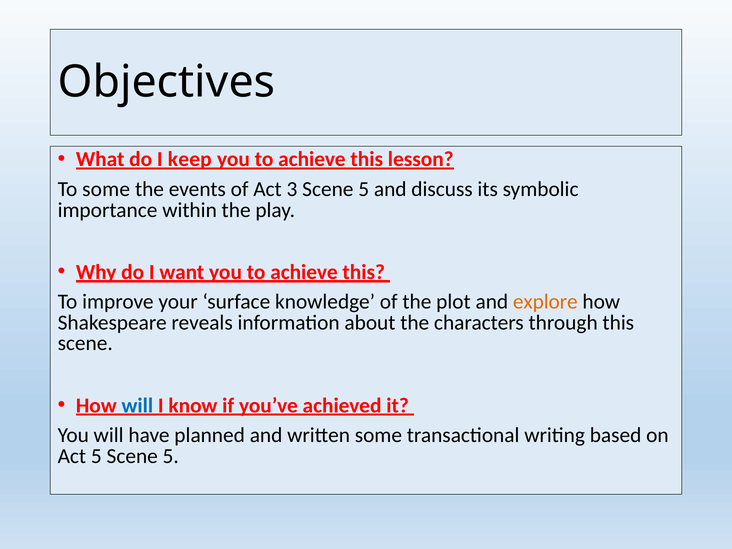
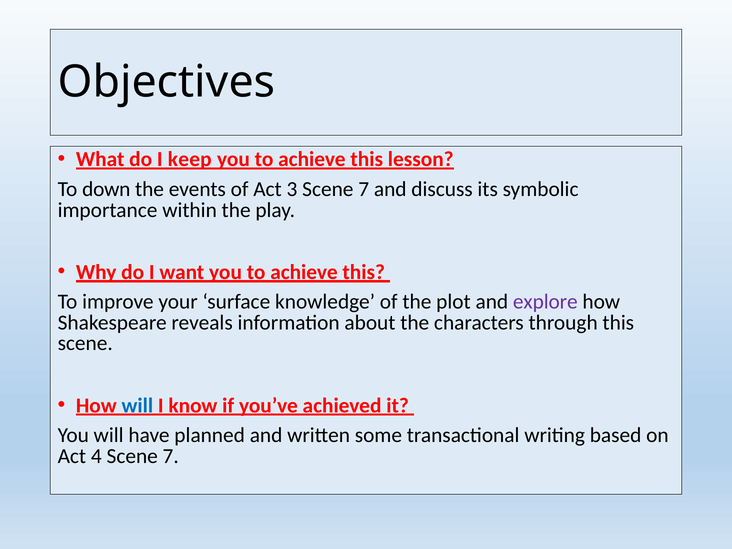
To some: some -> down
3 Scene 5: 5 -> 7
explore colour: orange -> purple
Act 5: 5 -> 4
5 at (171, 456): 5 -> 7
